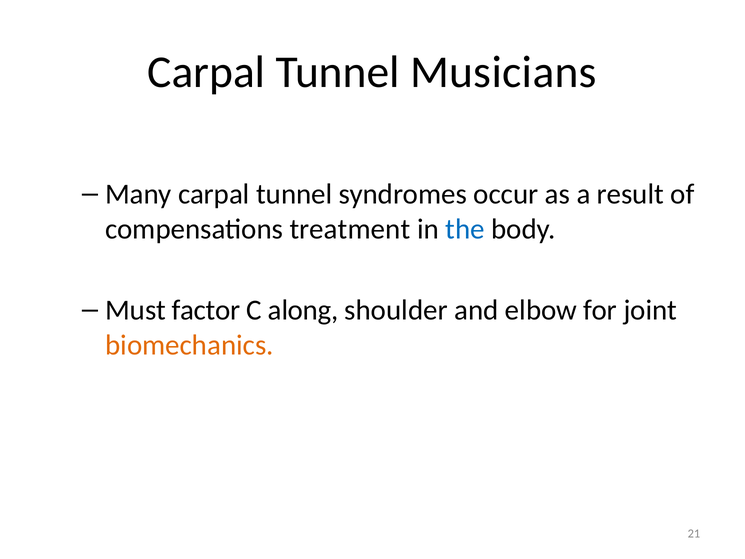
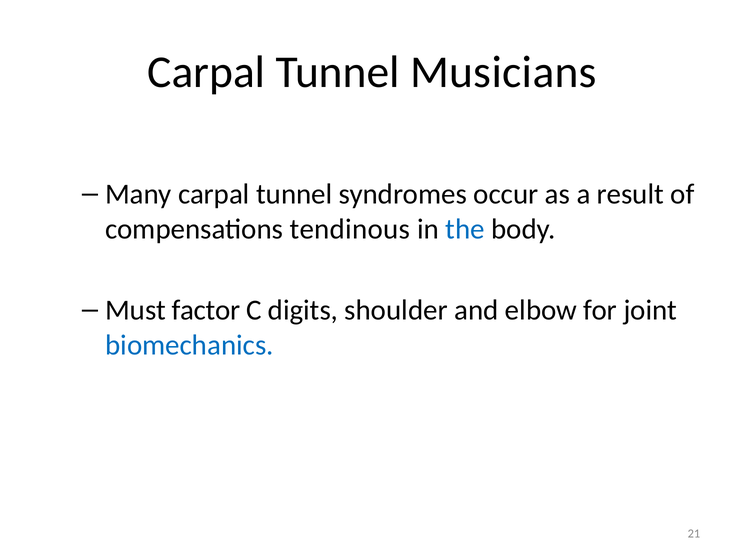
treatment: treatment -> tendinous
along: along -> digits
biomechanics colour: orange -> blue
